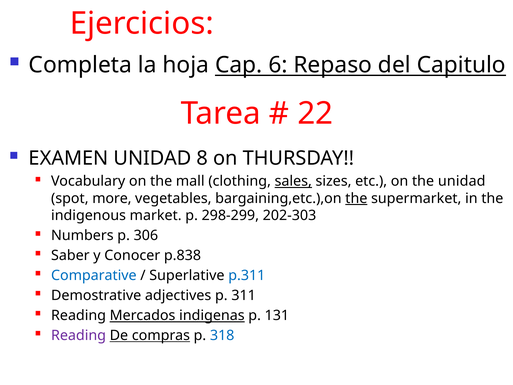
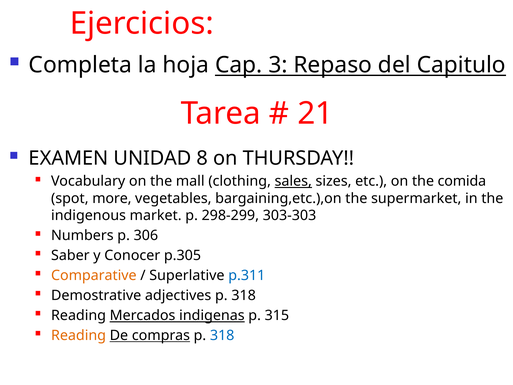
6: 6 -> 3
22: 22 -> 21
the unidad: unidad -> comida
the at (356, 198) underline: present -> none
202-303: 202-303 -> 303-303
p.838: p.838 -> p.305
Comparative colour: blue -> orange
adjectives p 311: 311 -> 318
131: 131 -> 315
Reading at (79, 335) colour: purple -> orange
